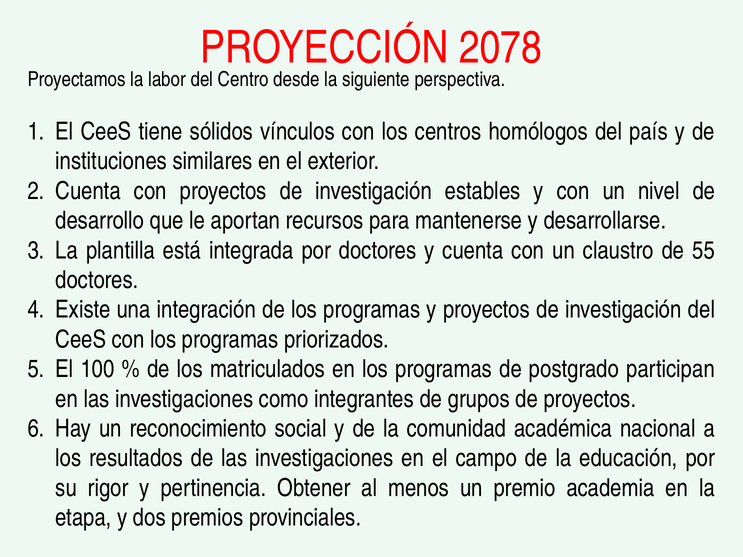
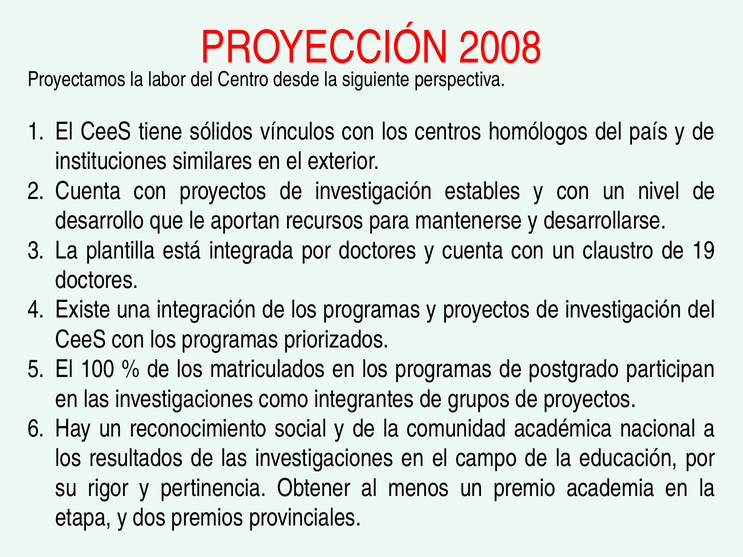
2078: 2078 -> 2008
55: 55 -> 19
